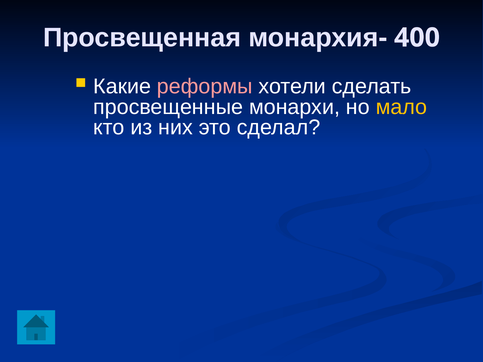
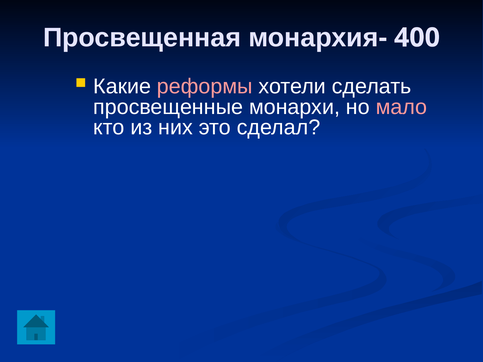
мало colour: yellow -> pink
